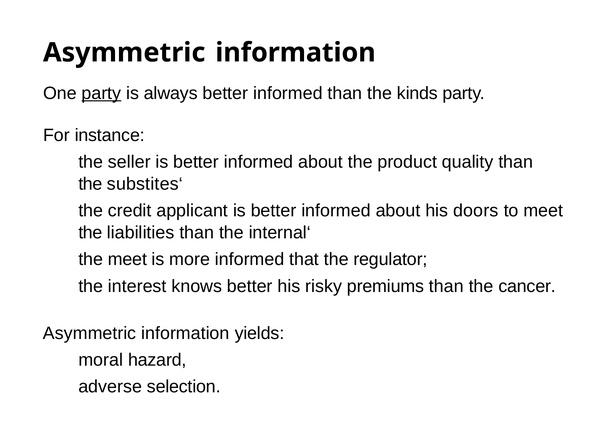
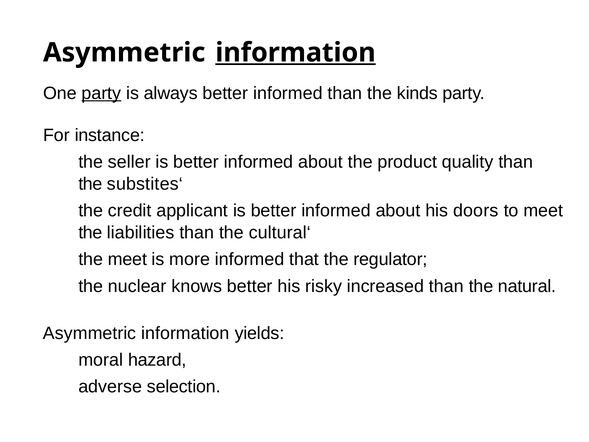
information at (296, 53) underline: none -> present
internal‘: internal‘ -> cultural‘
interest: interest -> nuclear
premiums: premiums -> increased
cancer: cancer -> natural
